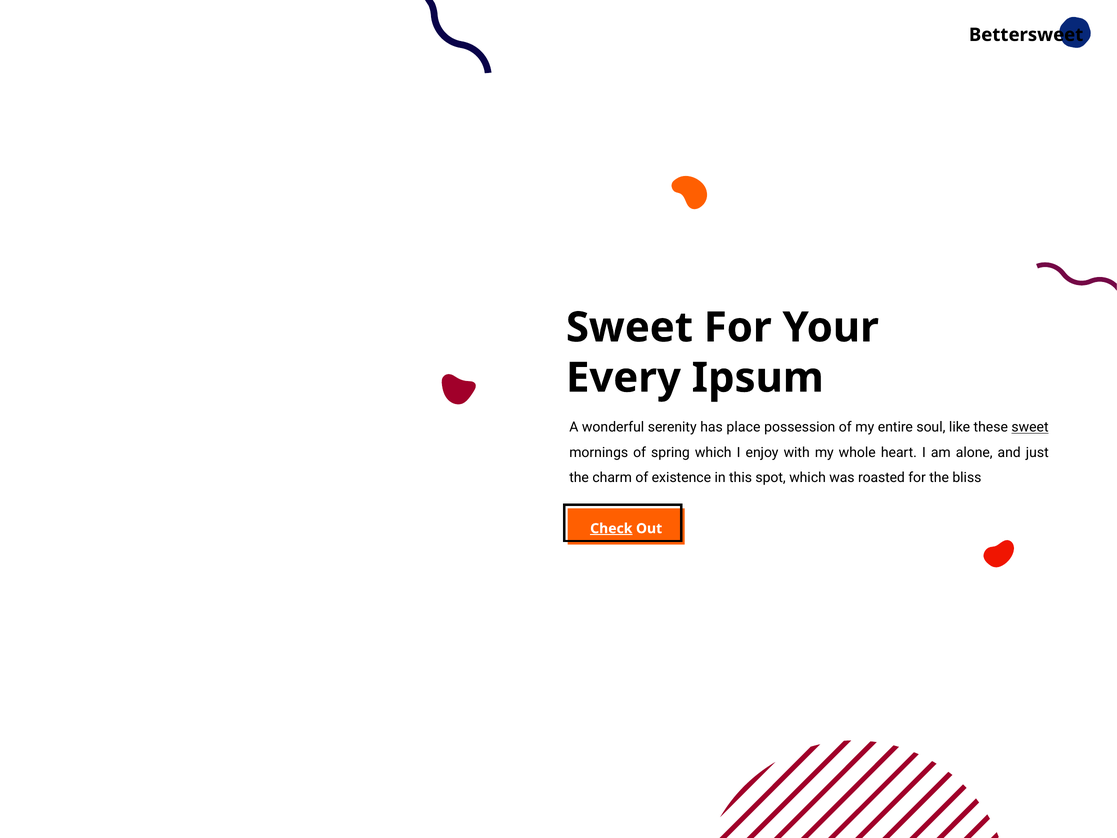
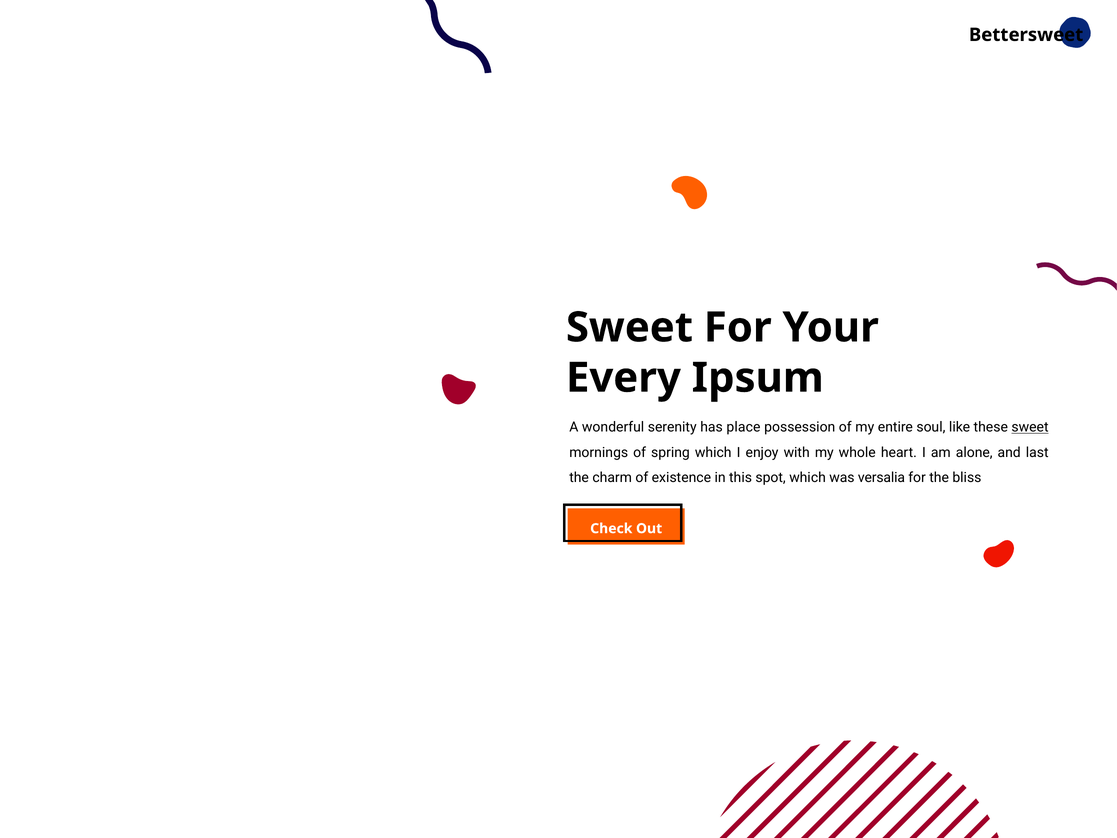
just: just -> last
roasted: roasted -> versalia
Check underline: present -> none
